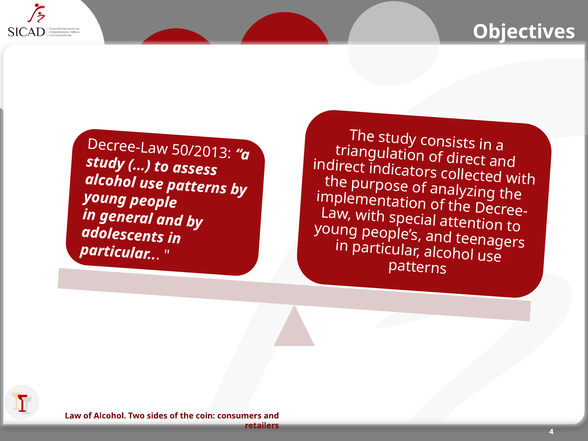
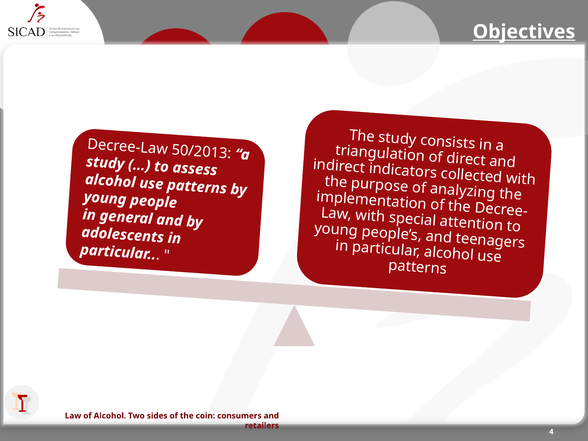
Objectives underline: none -> present
